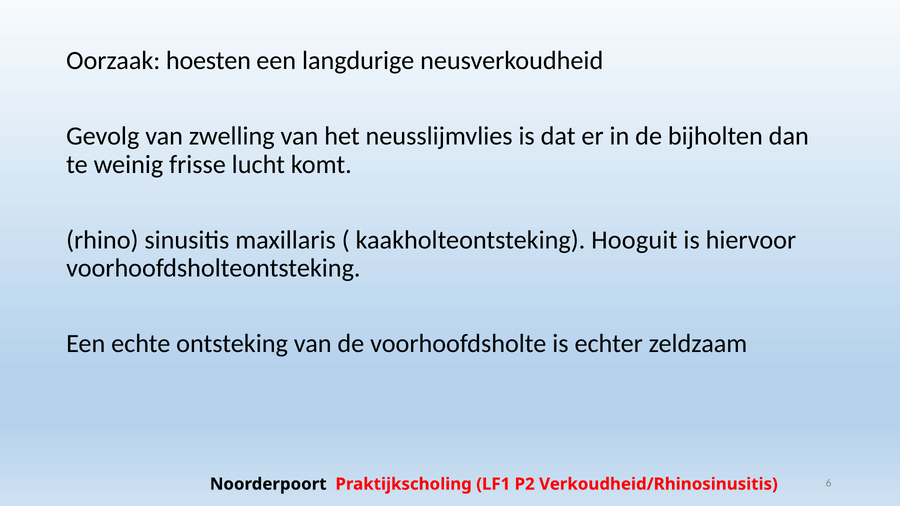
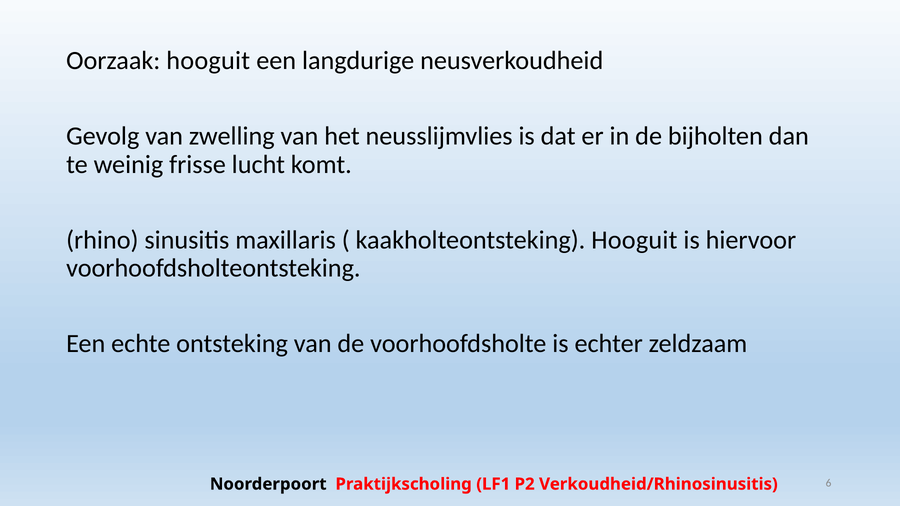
Oorzaak hoesten: hoesten -> hooguit
